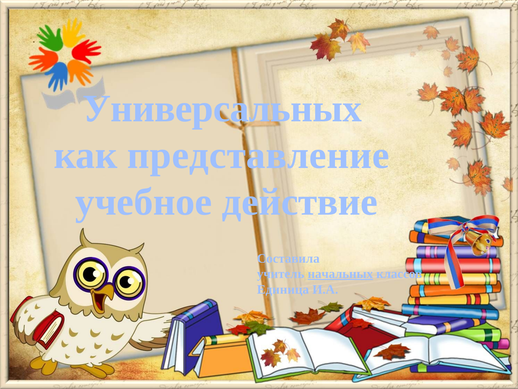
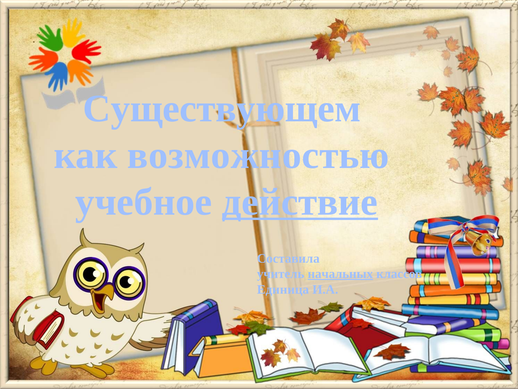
Универсальных: Универсальных -> Существующем
представление: представление -> возможностью
действие underline: none -> present
